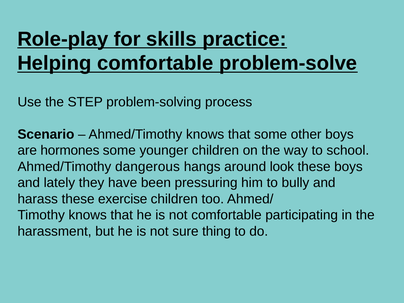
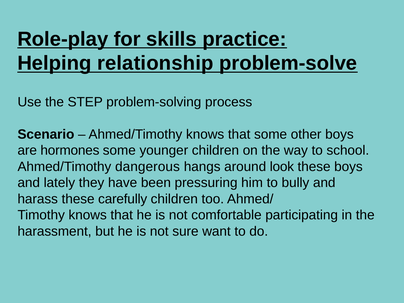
Helping comfortable: comfortable -> relationship
exercise: exercise -> carefully
thing: thing -> want
